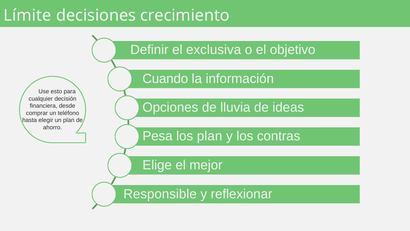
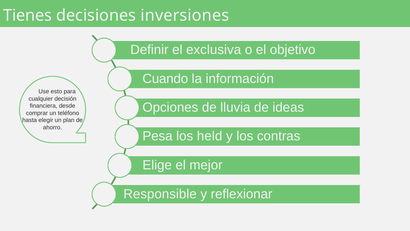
Límite: Límite -> Tienes
crecimiento: crecimiento -> inversiones
los plan: plan -> held
